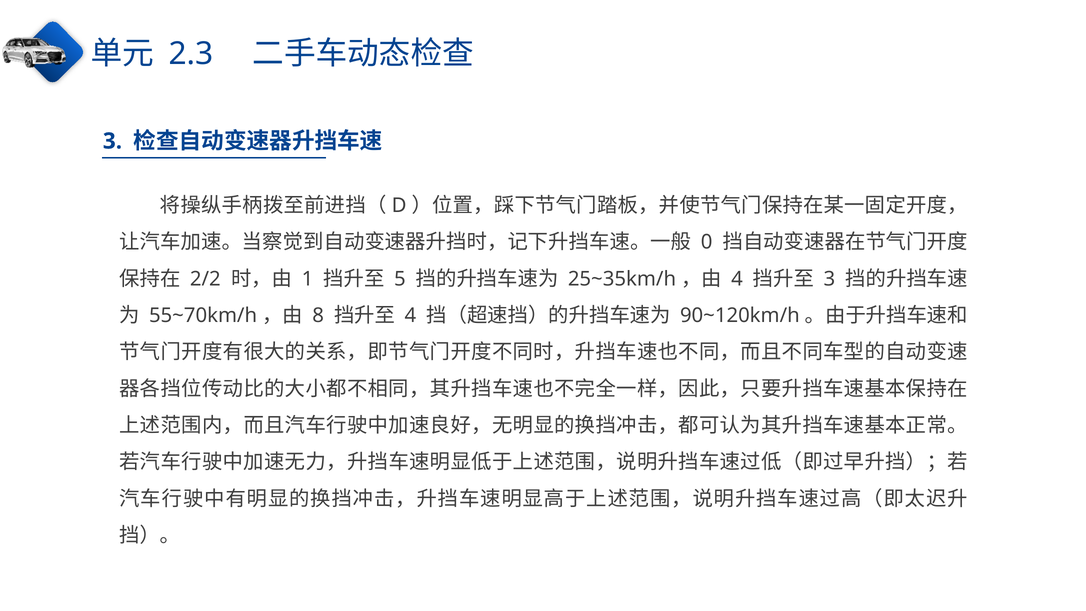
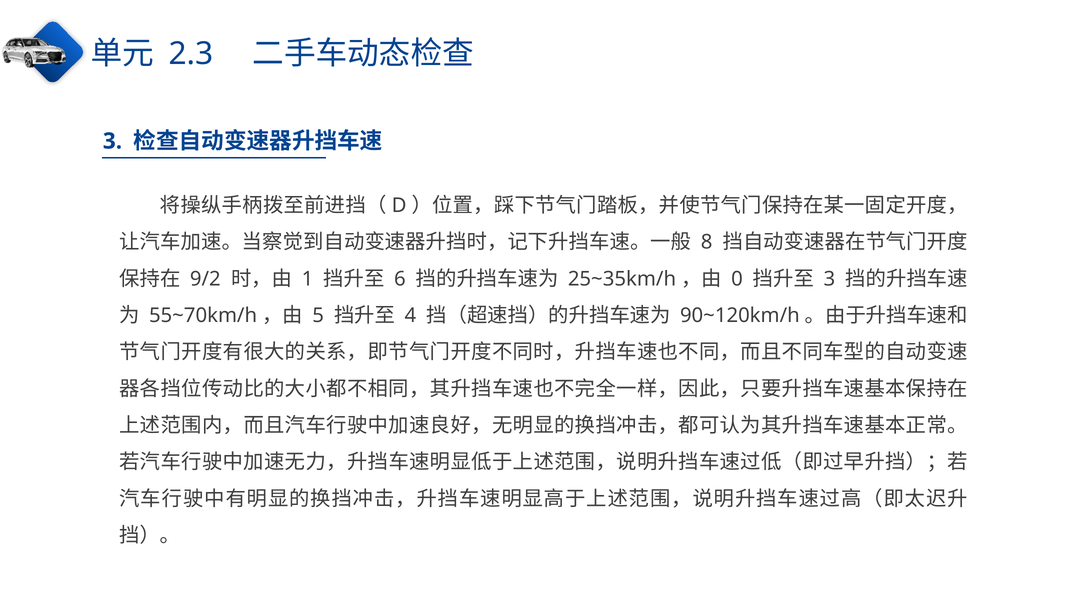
0: 0 -> 8
2/2: 2/2 -> 9/2
5: 5 -> 6
4 at (737, 279): 4 -> 0
8: 8 -> 5
